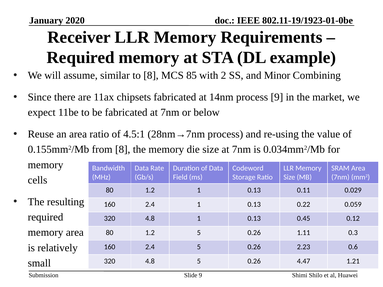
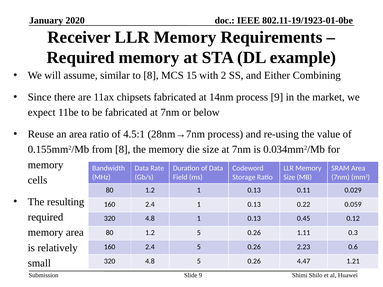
85: 85 -> 15
Minor: Minor -> Either
